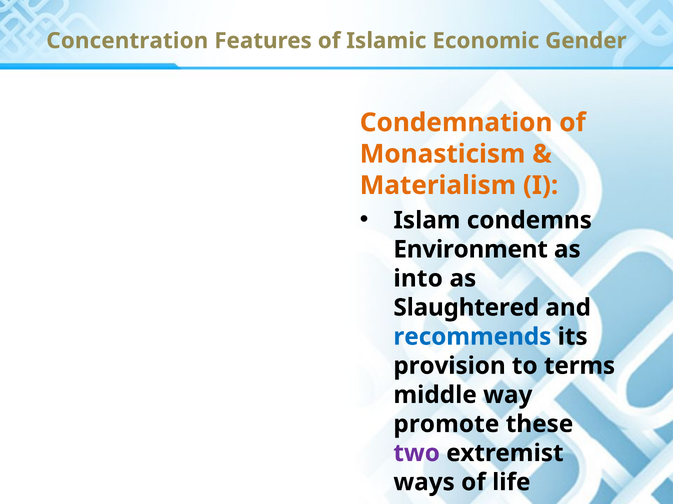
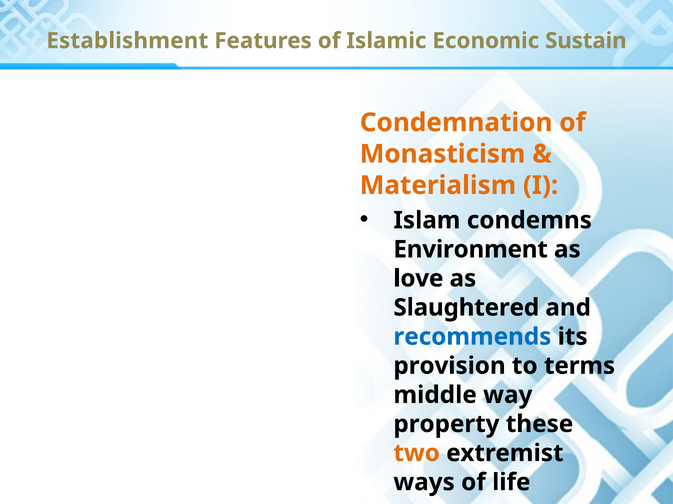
Concentration: Concentration -> Establishment
Gender: Gender -> Sustain
into: into -> love
promote: promote -> property
two colour: purple -> orange
